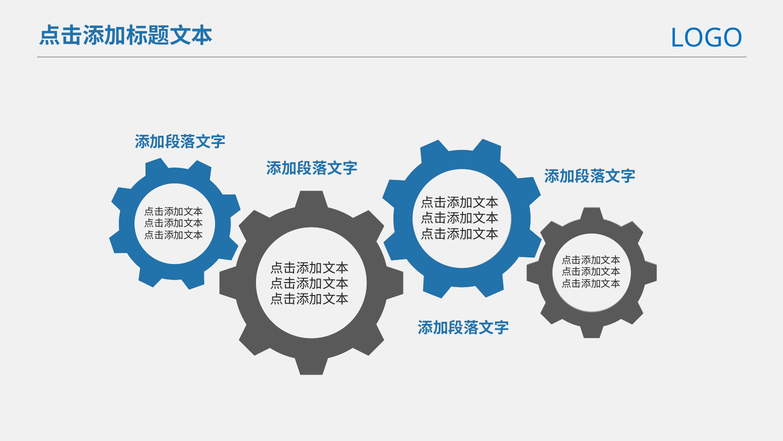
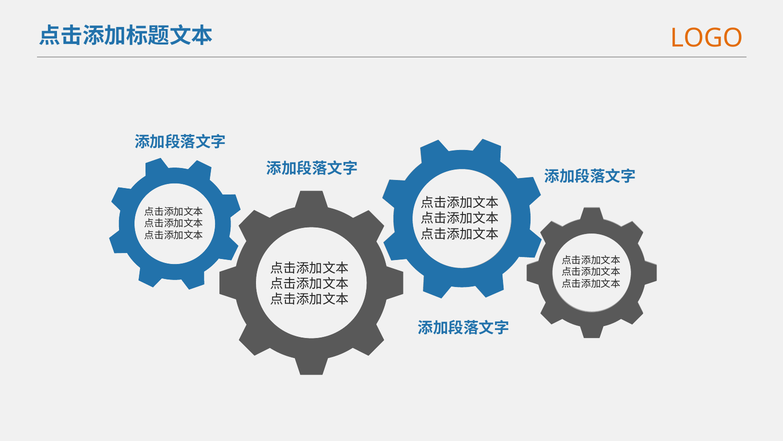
LOGO colour: blue -> orange
